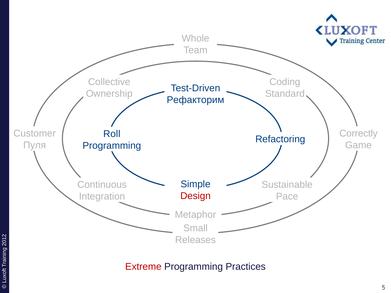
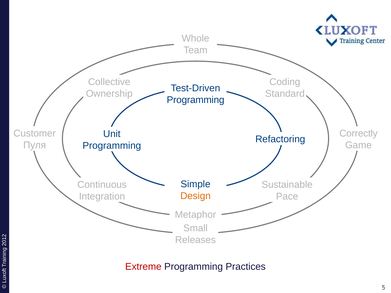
Рефакторим at (195, 100): Рефакторим -> Programming
Roll: Roll -> Unit
Design colour: red -> orange
